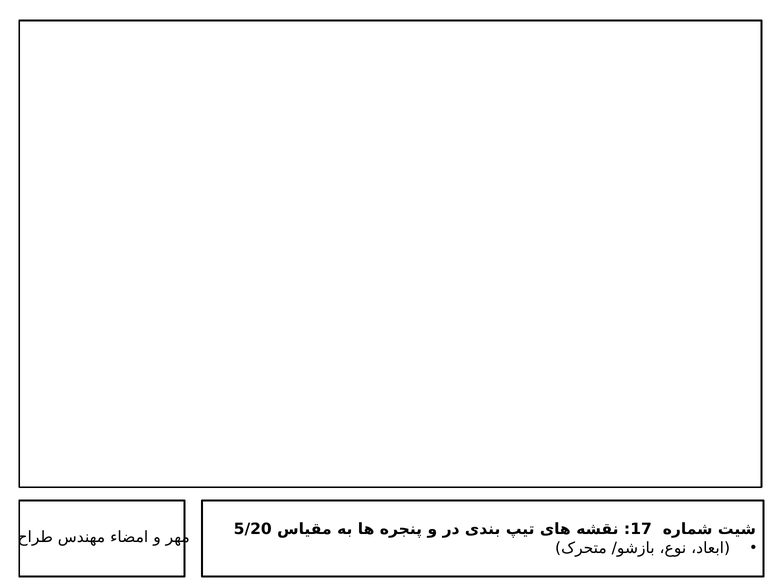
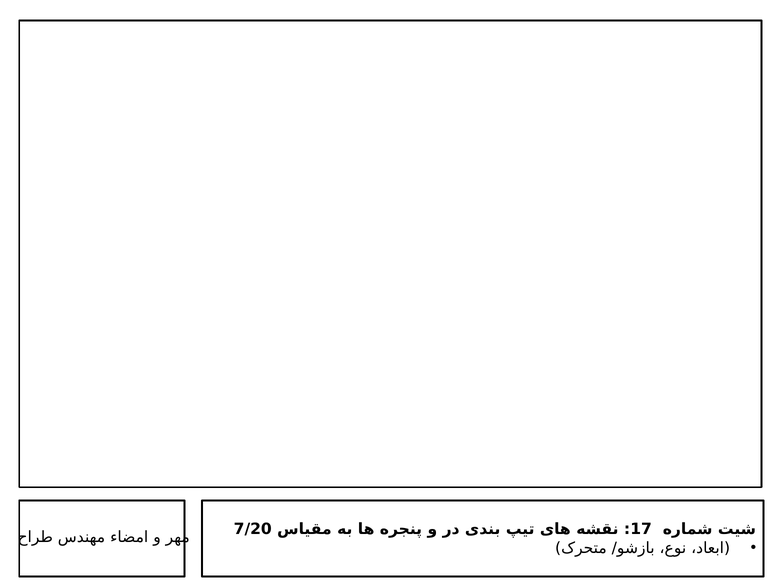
5/20: 5/20 -> 7/20
